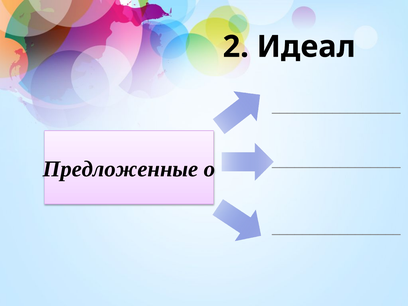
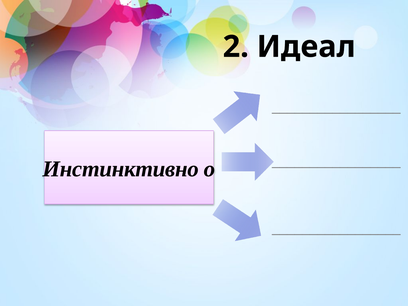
Предложенные: Предложенные -> Инстинктивно
